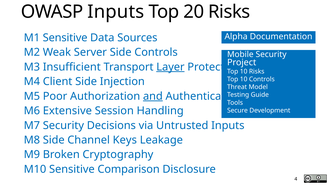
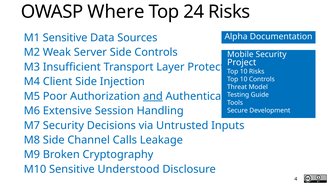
OWASP Inputs: Inputs -> Where
20: 20 -> 24
Layer underline: present -> none
Keys: Keys -> Calls
Comparison: Comparison -> Understood
